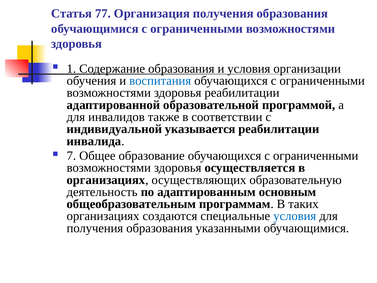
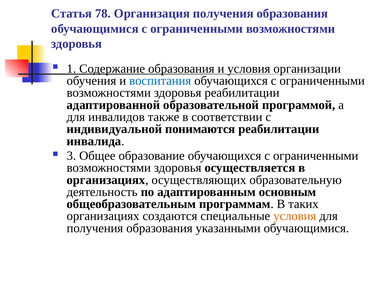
77: 77 -> 78
указывается: указывается -> понимаются
7: 7 -> 3
условия at (295, 216) colour: blue -> orange
